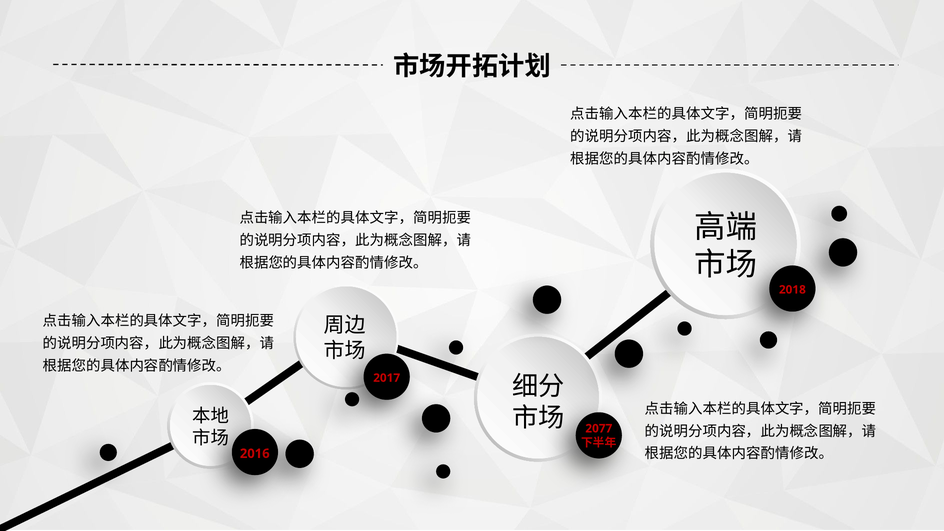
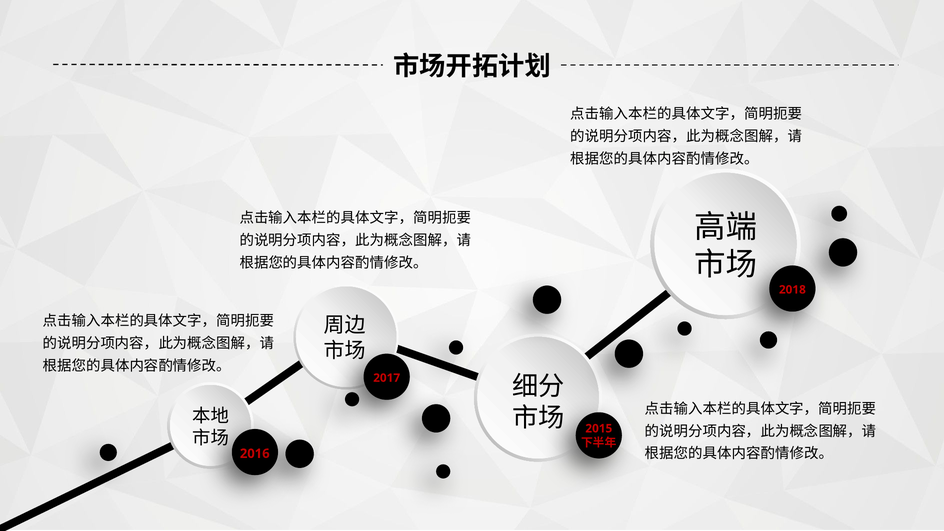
2077: 2077 -> 2015
